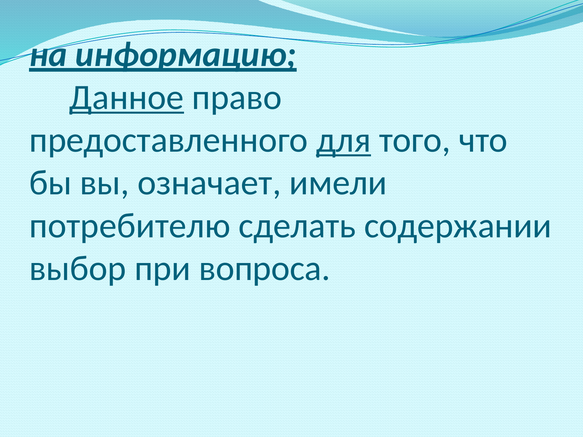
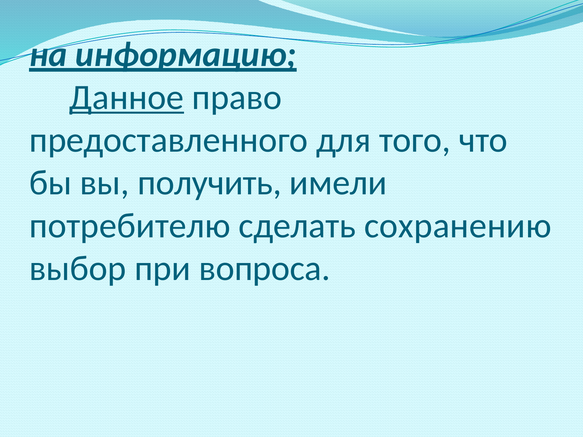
для underline: present -> none
означает: означает -> получить
содержании: содержании -> сохранению
